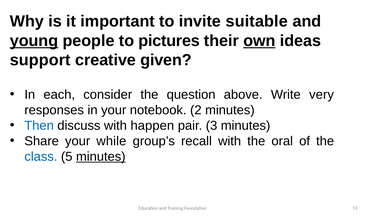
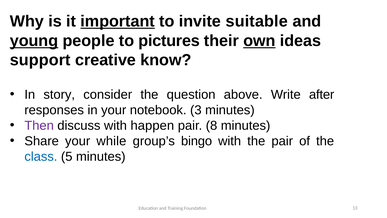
important underline: none -> present
given: given -> know
each: each -> story
very: very -> after
2: 2 -> 3
Then colour: blue -> purple
3: 3 -> 8
recall: recall -> bingo
the oral: oral -> pair
minutes at (101, 156) underline: present -> none
